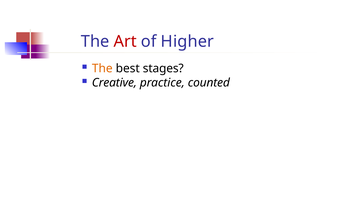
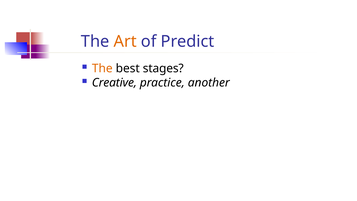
Art colour: red -> orange
Higher: Higher -> Predict
counted: counted -> another
